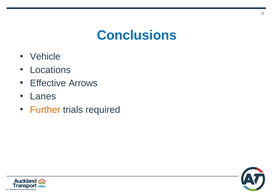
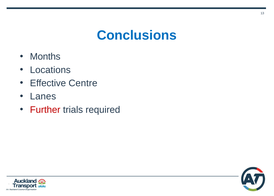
Vehicle: Vehicle -> Months
Arrows: Arrows -> Centre
Further colour: orange -> red
